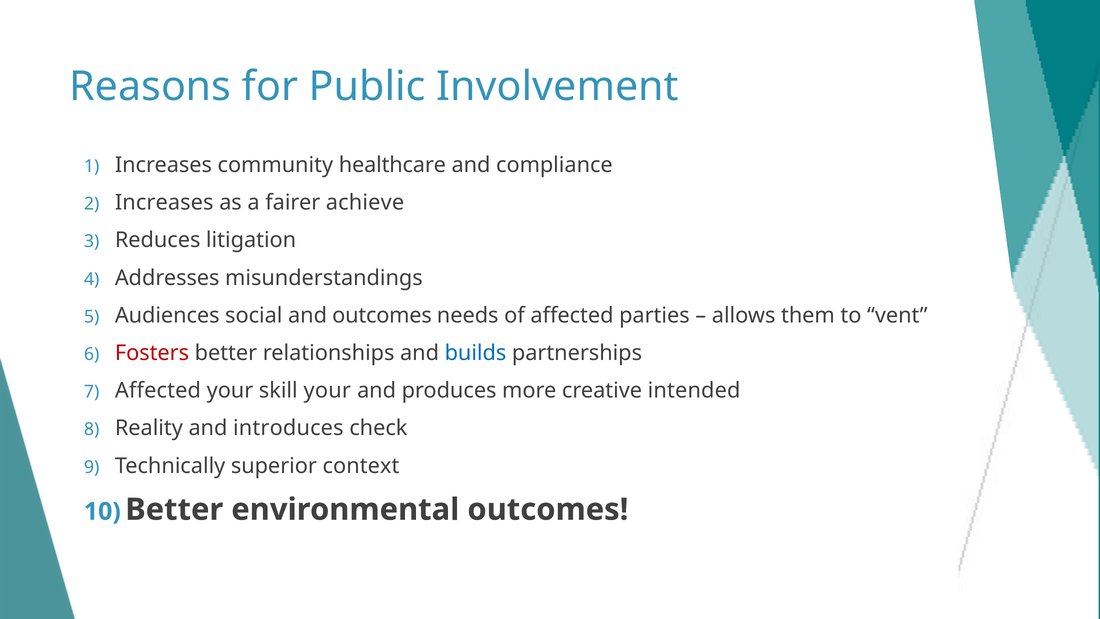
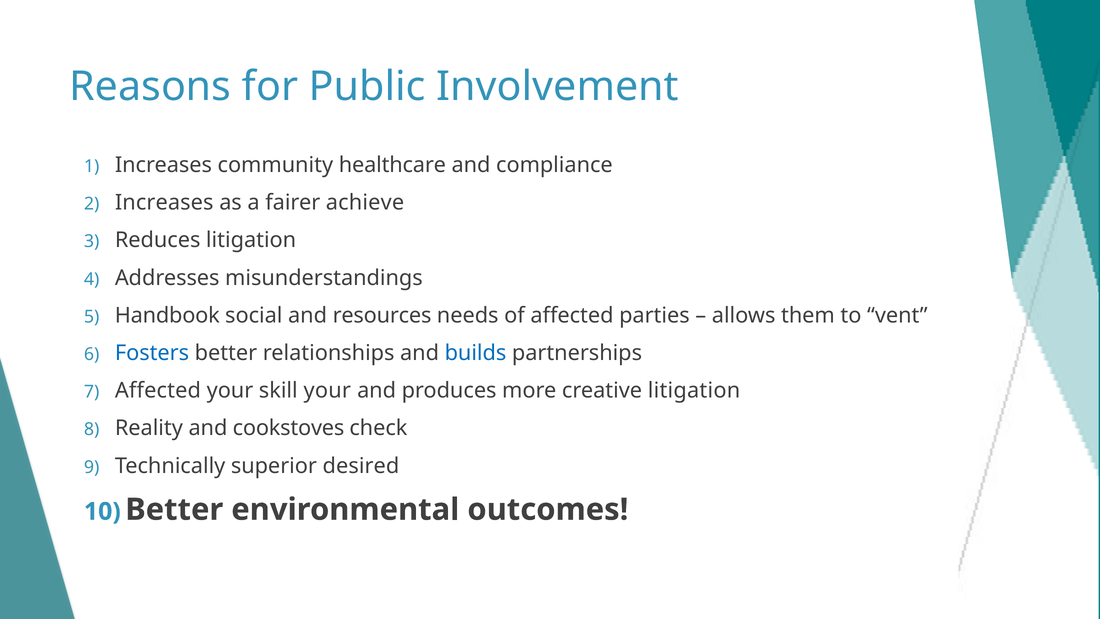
Audiences: Audiences -> Handbook
and outcomes: outcomes -> resources
Fosters colour: red -> blue
creative intended: intended -> litigation
introduces: introduces -> cookstoves
context: context -> desired
